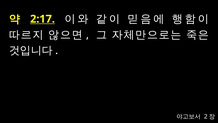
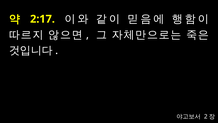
2:17 underline: present -> none
